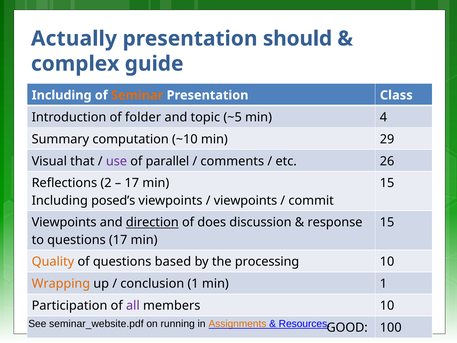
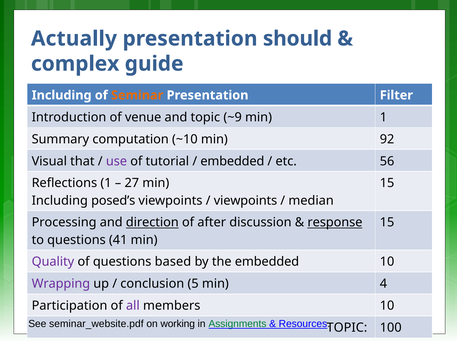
Class: Class -> Filter
folder: folder -> venue
~5: ~5 -> ~9
min 4: 4 -> 1
29: 29 -> 92
parallel: parallel -> tutorial
comments at (232, 161): comments -> embedded
26: 26 -> 56
Reflections 2: 2 -> 1
17 at (132, 183): 17 -> 27
commit: commit -> median
Viewpoints at (64, 222): Viewpoints -> Processing
does: does -> after
response underline: none -> present
questions 17: 17 -> 41
Quality colour: orange -> purple
the processing: processing -> embedded
Wrapping colour: orange -> purple
conclusion 1: 1 -> 5
min 1: 1 -> 4
running: running -> working
Assignments colour: orange -> green
GOOD at (347, 327): GOOD -> TOPIC
